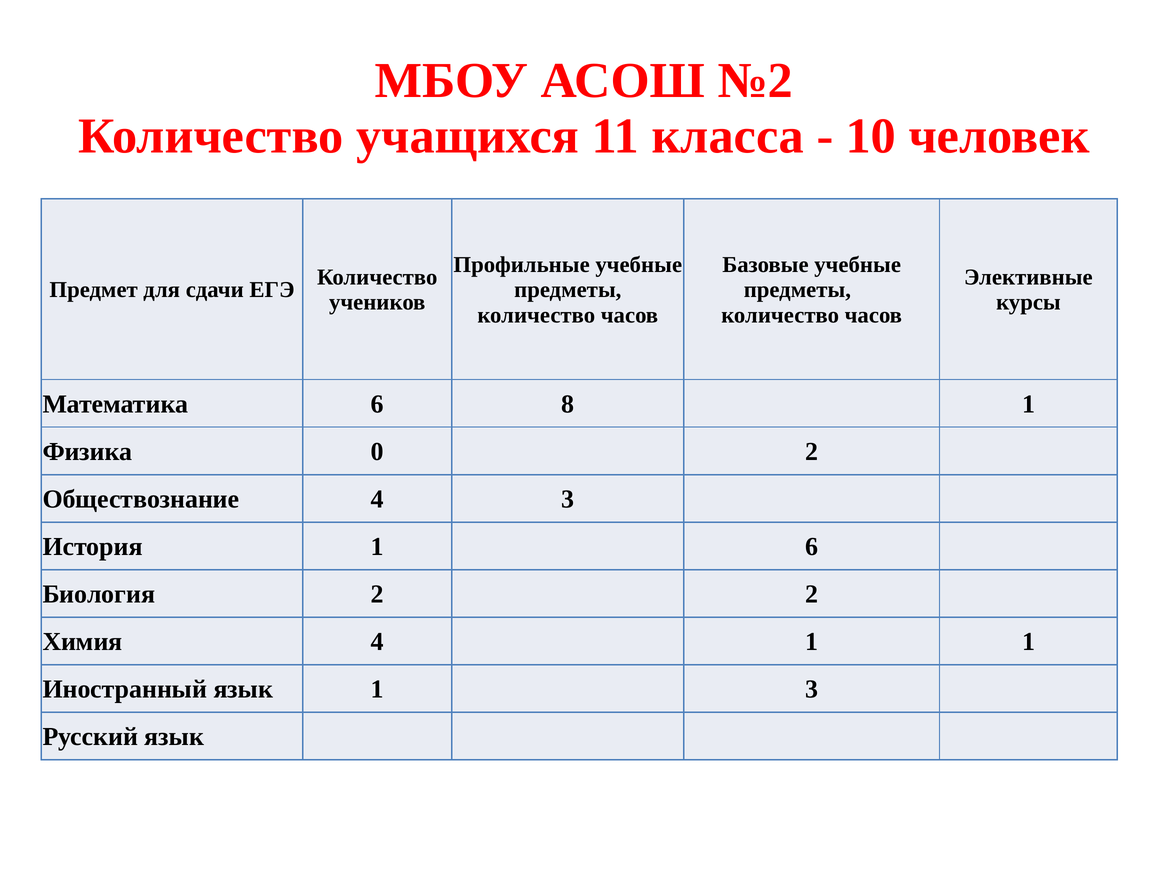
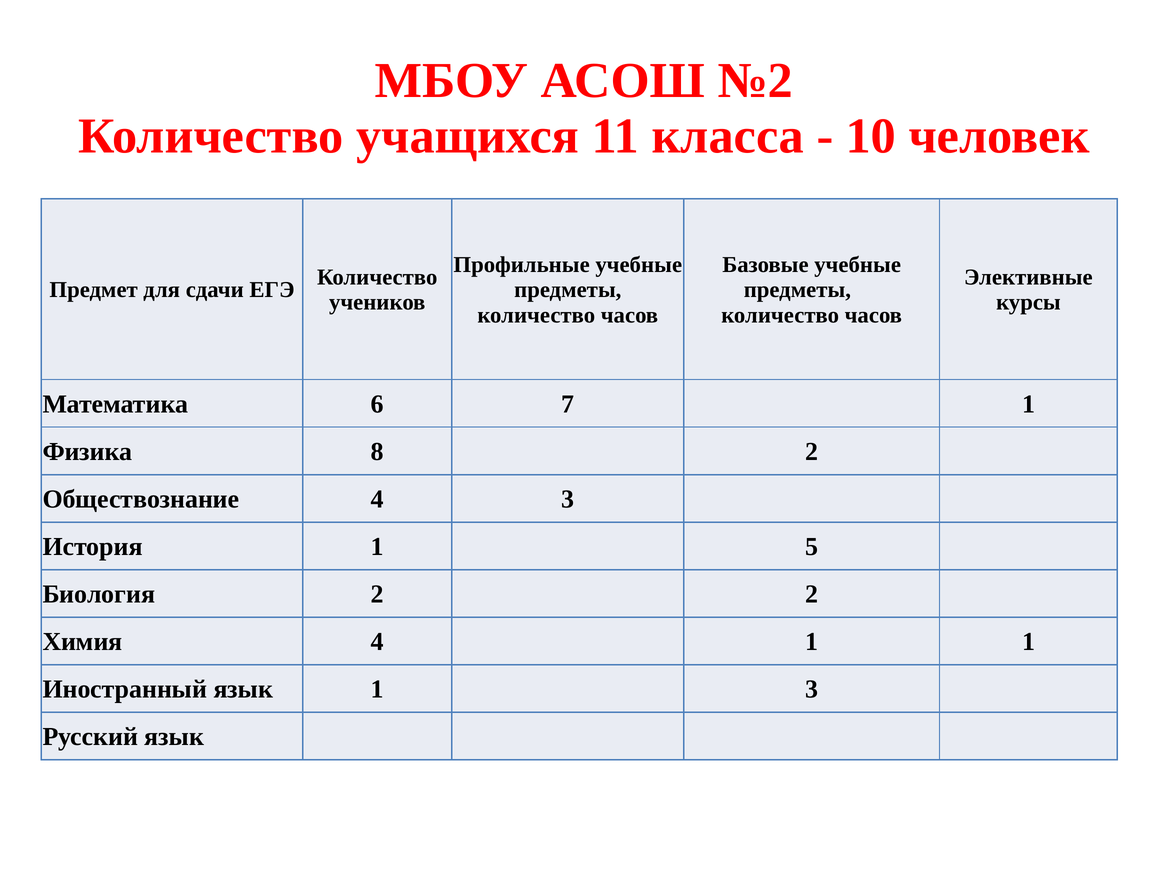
8: 8 -> 7
0: 0 -> 8
1 6: 6 -> 5
